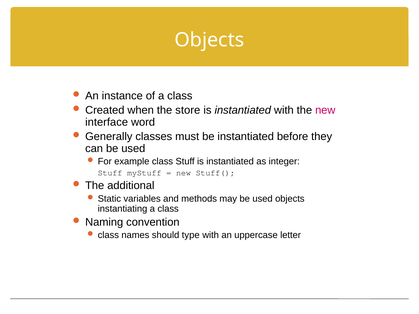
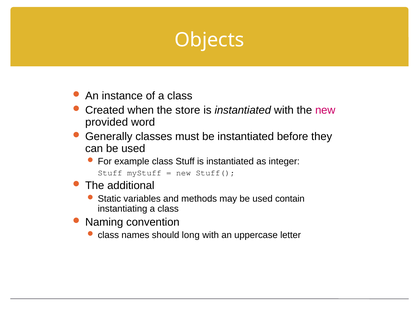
interface: interface -> provided
used objects: objects -> contain
type: type -> long
